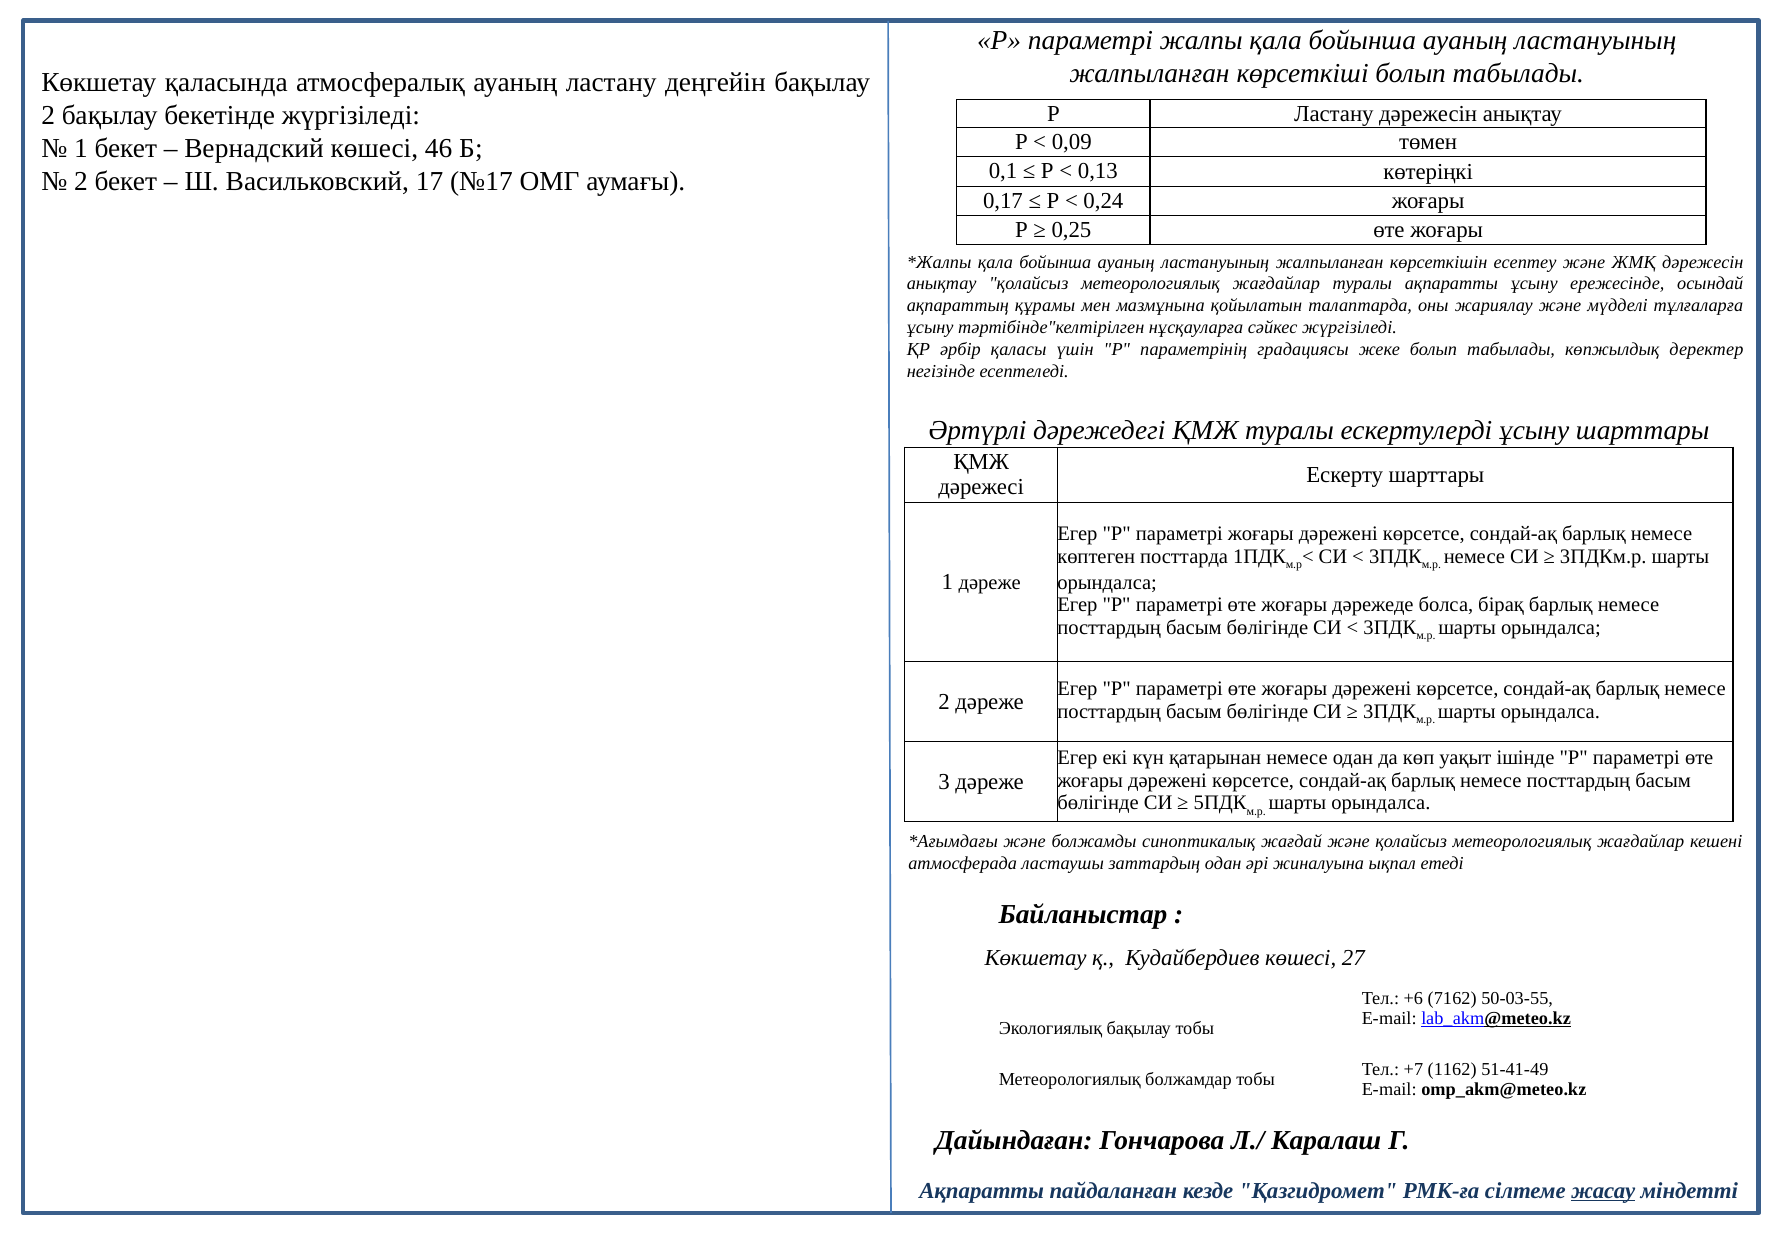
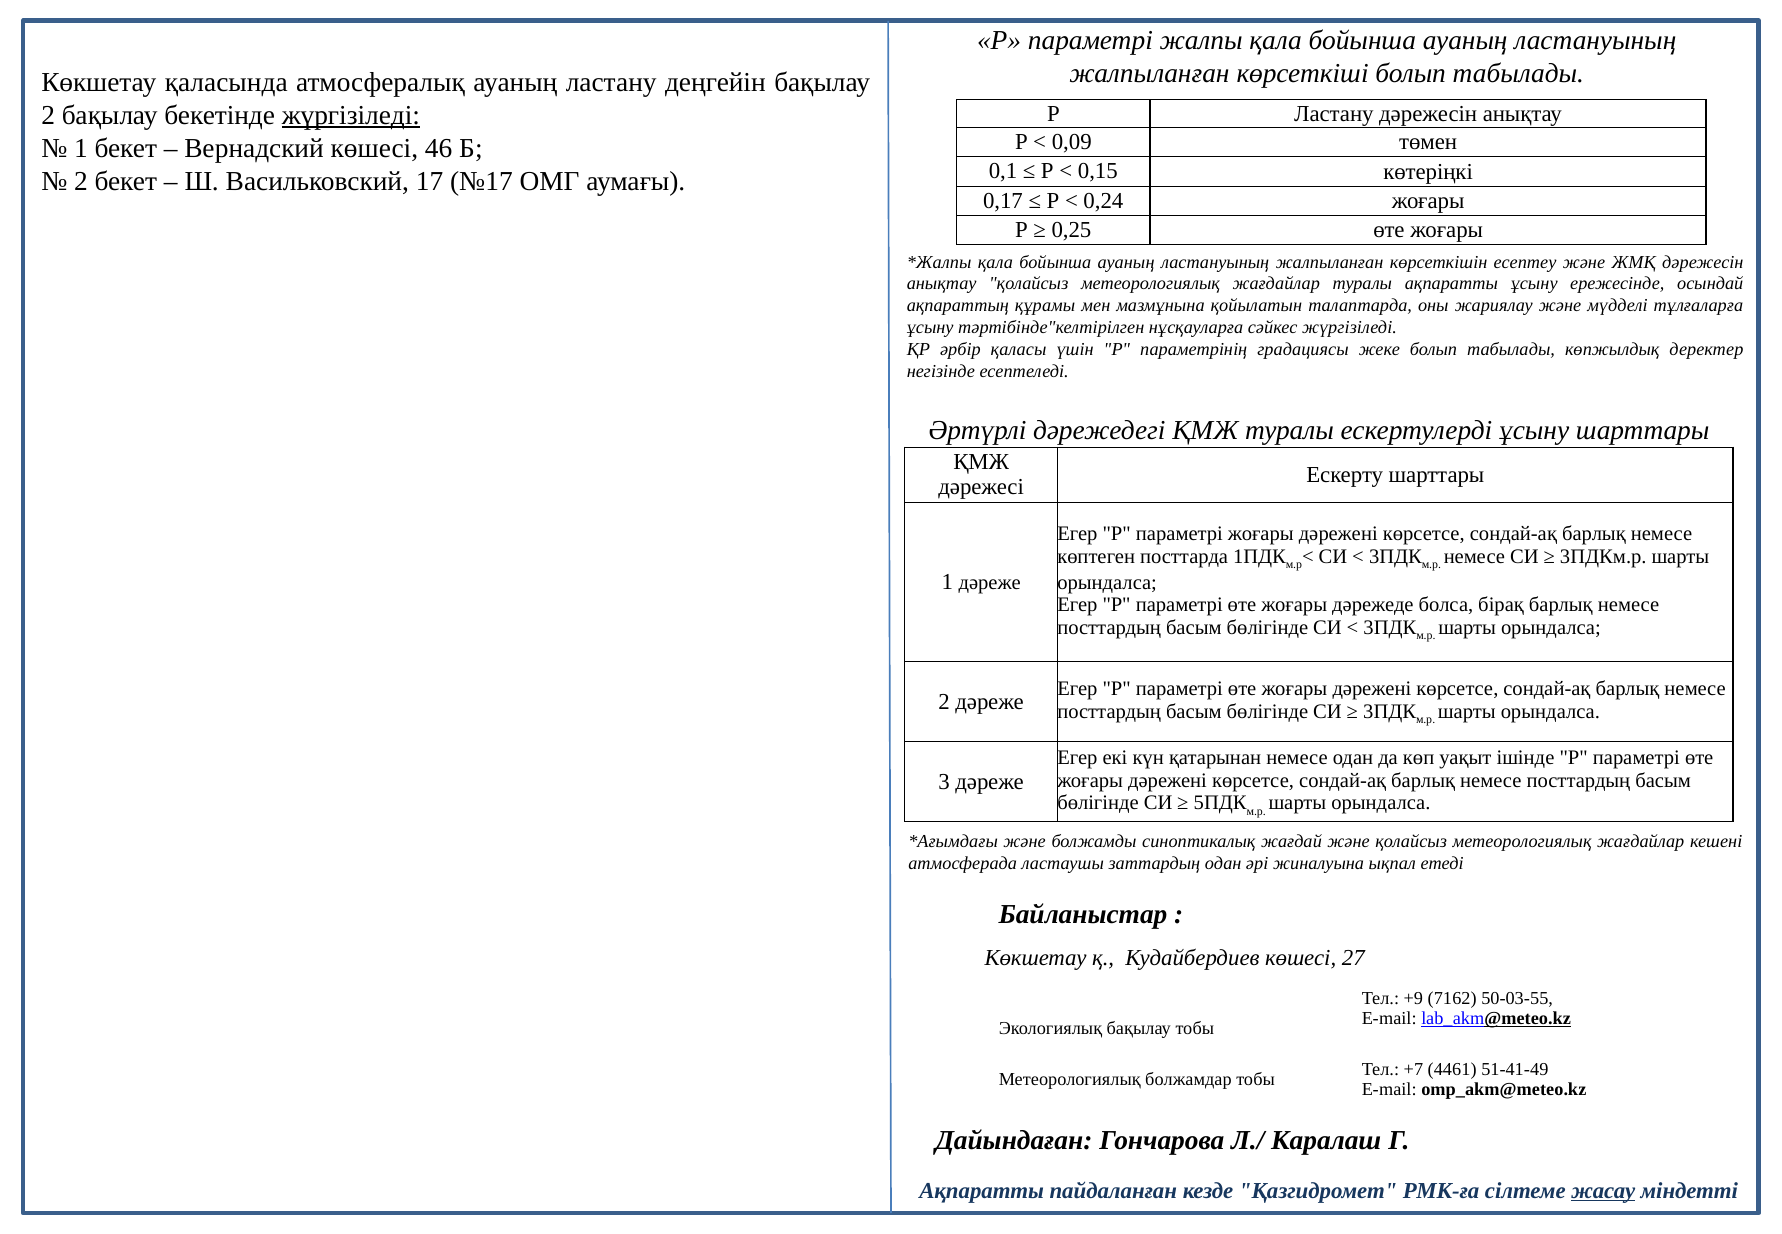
жүргізіледі at (351, 115) underline: none -> present
0,13: 0,13 -> 0,15
+6: +6 -> +9
1162: 1162 -> 4461
